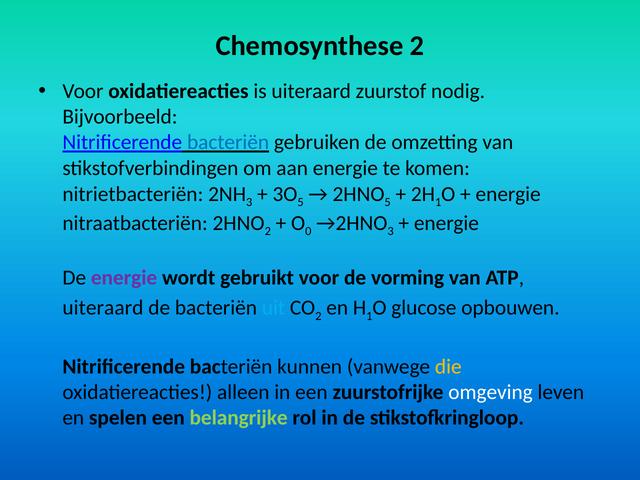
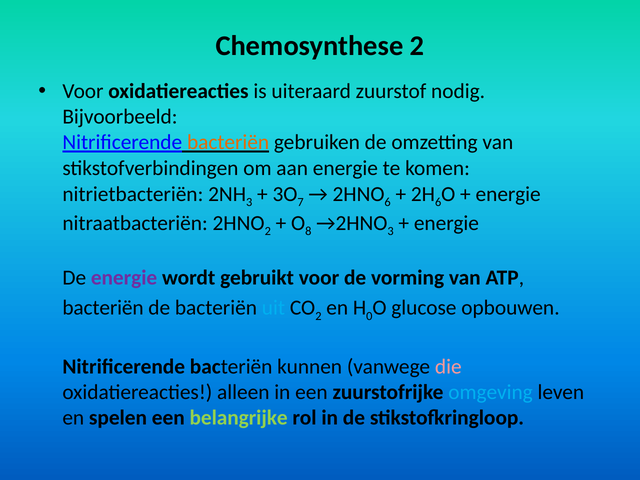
bacteriën at (228, 142) colour: blue -> orange
5 at (301, 202): 5 -> 7
5 at (388, 202): 5 -> 6
1 at (438, 202): 1 -> 6
0: 0 -> 8
uiteraard at (103, 308): uiteraard -> bacteriën
1 at (369, 316): 1 -> 0
die colour: yellow -> pink
omgeving colour: white -> light blue
